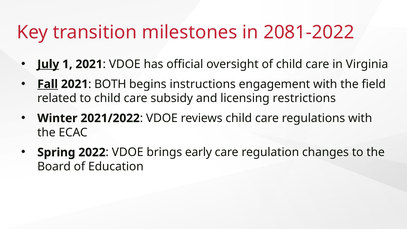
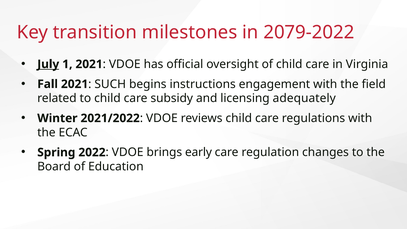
2081-2022: 2081-2022 -> 2079-2022
Fall underline: present -> none
BOTH: BOTH -> SUCH
restrictions: restrictions -> adequately
